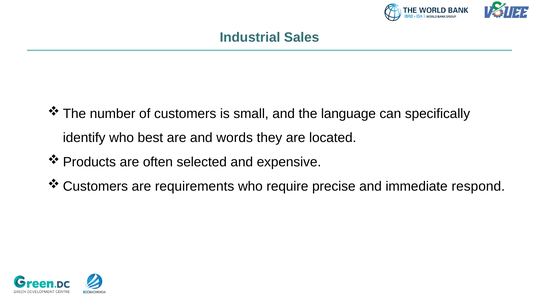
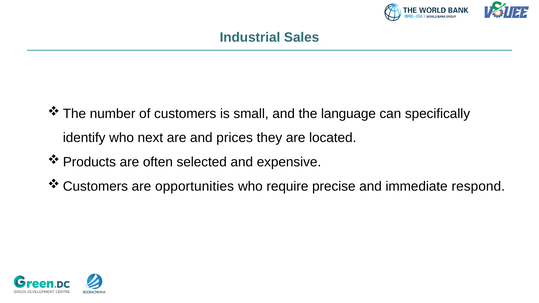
best: best -> next
words: words -> prices
requirements: requirements -> opportunities
